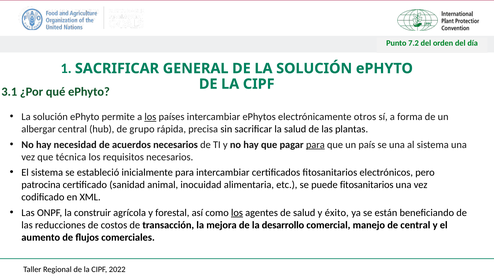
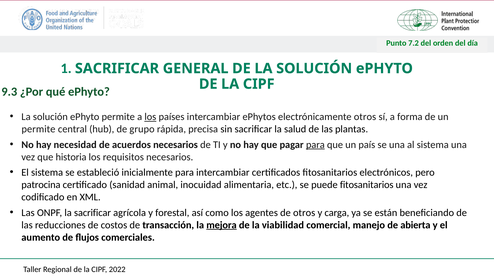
3.1: 3.1 -> 9.3
albergar at (39, 129): albergar -> permite
técnica: técnica -> historia
la construir: construir -> sacrificar
los at (237, 213) underline: present -> none
de salud: salud -> otros
éxito: éxito -> carga
mejora underline: none -> present
desarrollo: desarrollo -> viabilidad
de central: central -> abierta
